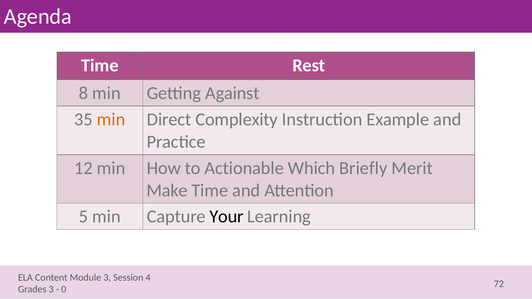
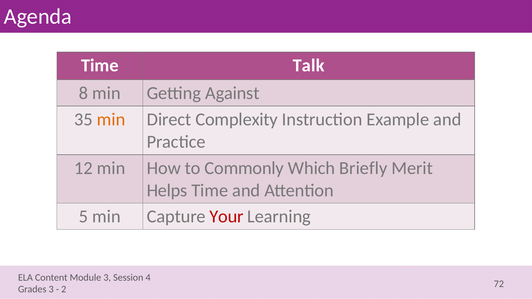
Rest: Rest -> Talk
Actionable: Actionable -> Commonly
Make: Make -> Helps
Your colour: black -> red
0: 0 -> 2
